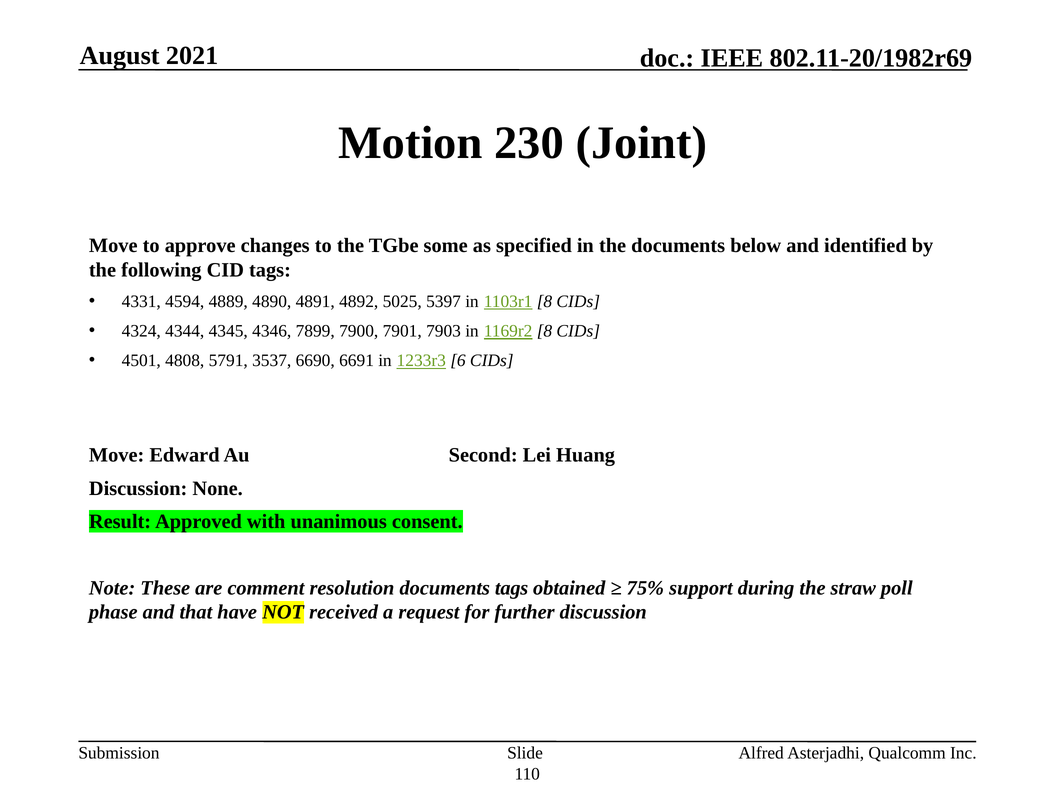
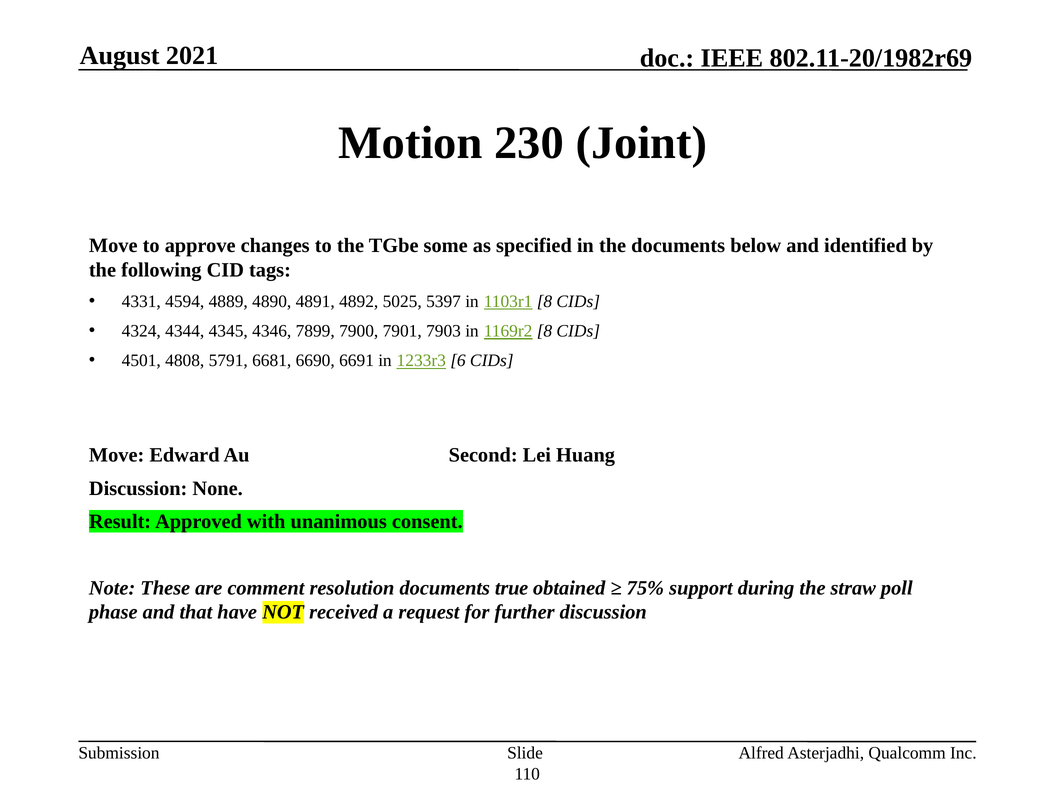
3537: 3537 -> 6681
documents tags: tags -> true
